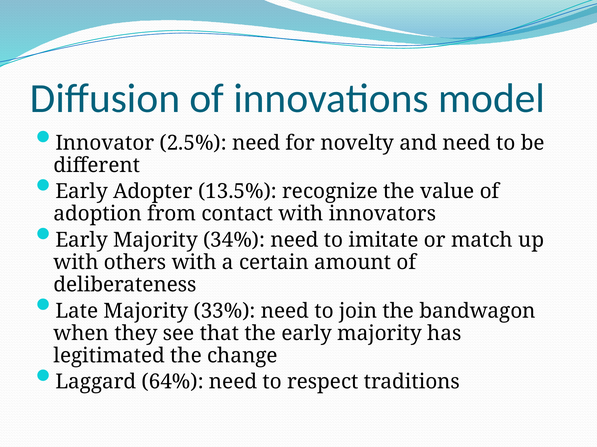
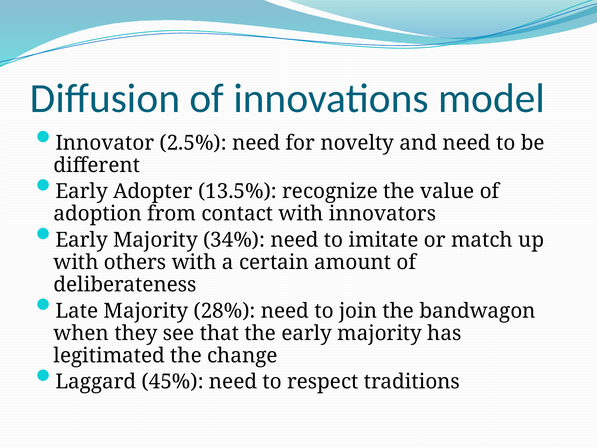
33%: 33% -> 28%
64%: 64% -> 45%
